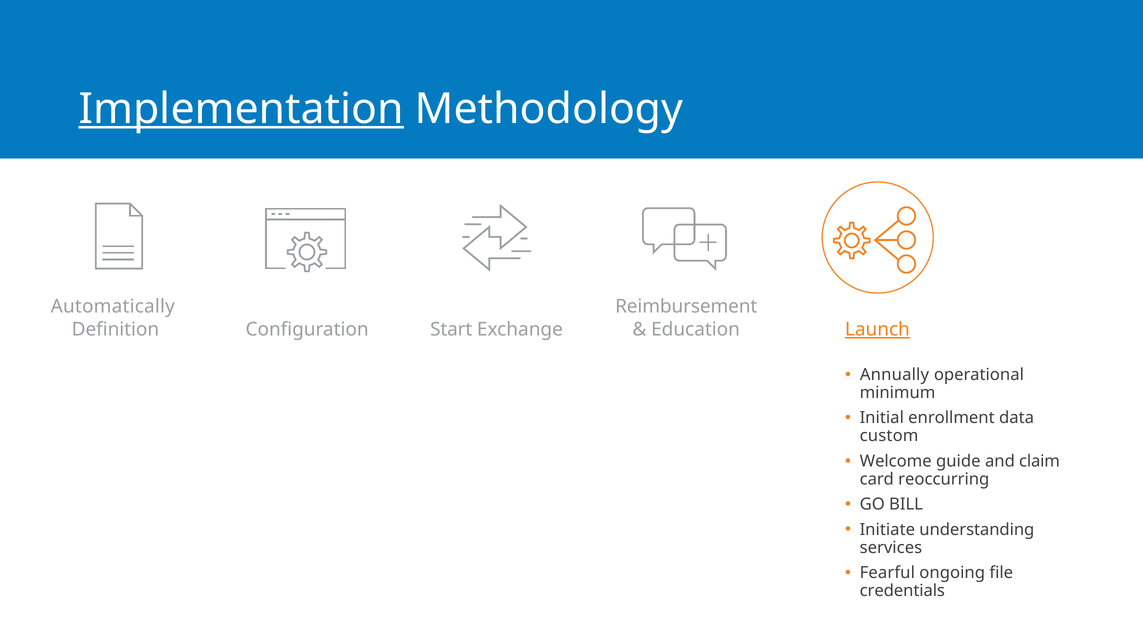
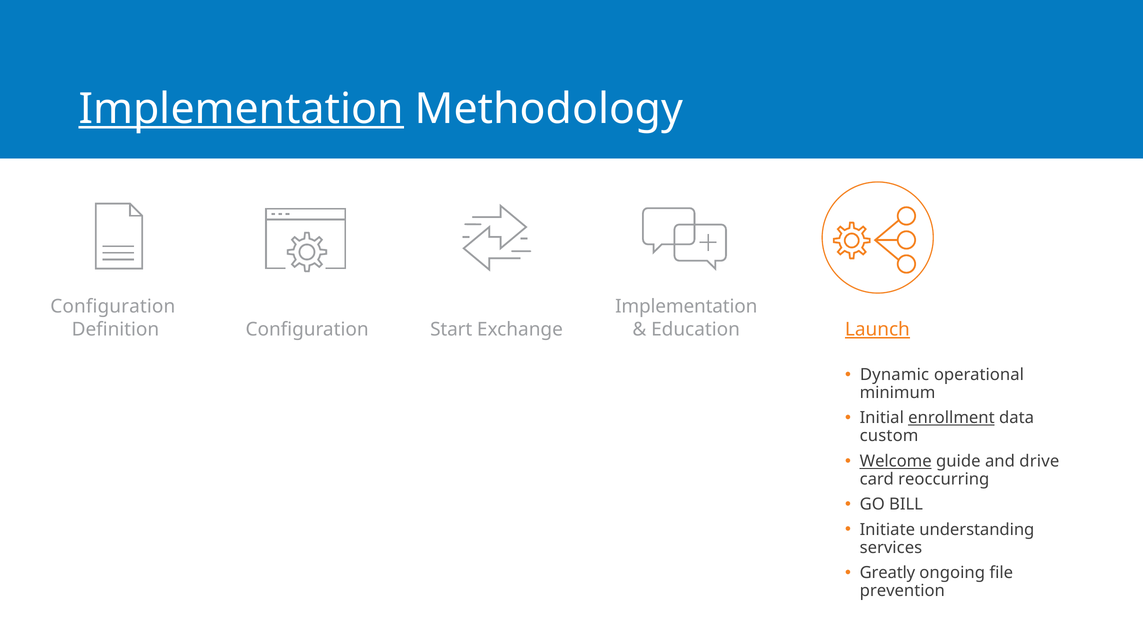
Automatically at (113, 306): Automatically -> Configuration
Reimbursement at (686, 306): Reimbursement -> Implementation
Annually: Annually -> Dynamic
enrollment underline: none -> present
Welcome underline: none -> present
claim: claim -> drive
Fearful: Fearful -> Greatly
credentials: credentials -> prevention
